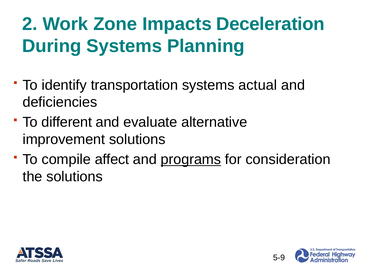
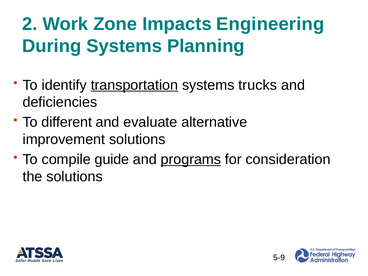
Deceleration: Deceleration -> Engineering
transportation underline: none -> present
actual: actual -> trucks
affect: affect -> guide
